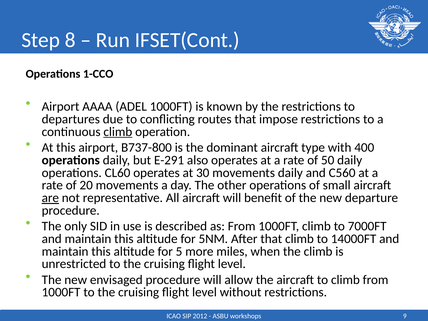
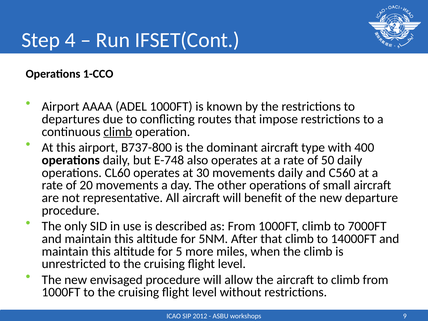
8: 8 -> 4
E-291: E-291 -> E-748
are underline: present -> none
